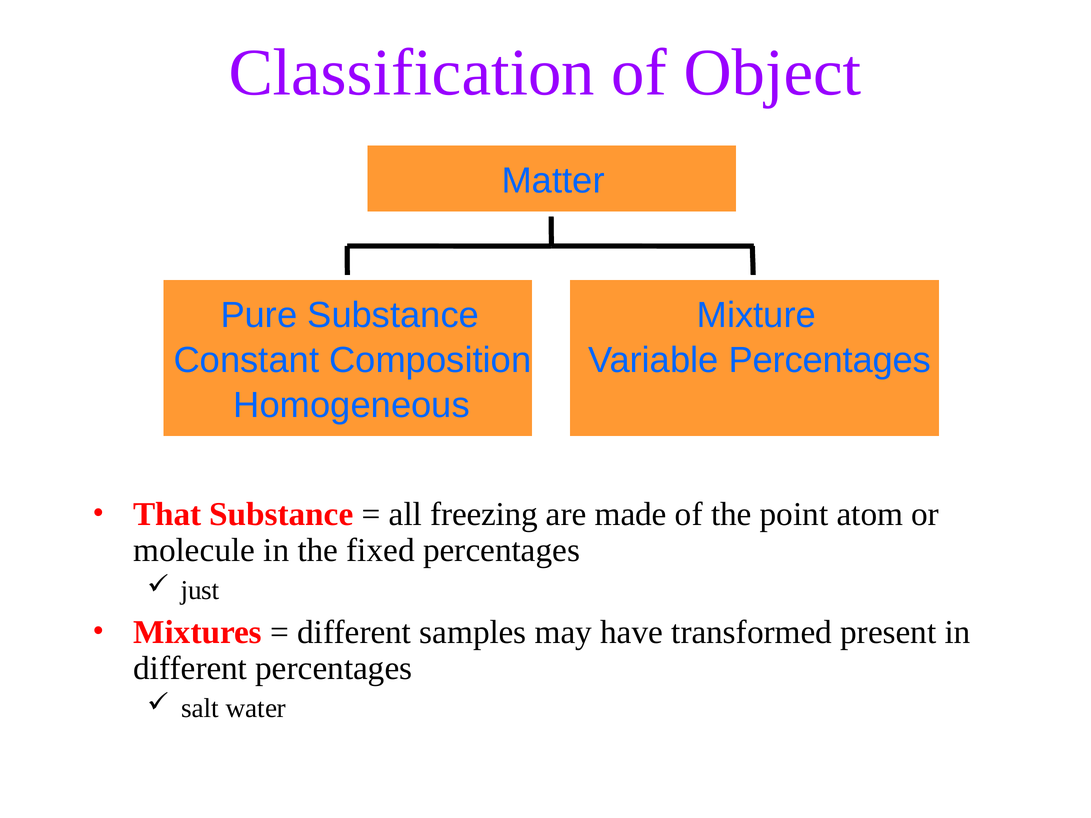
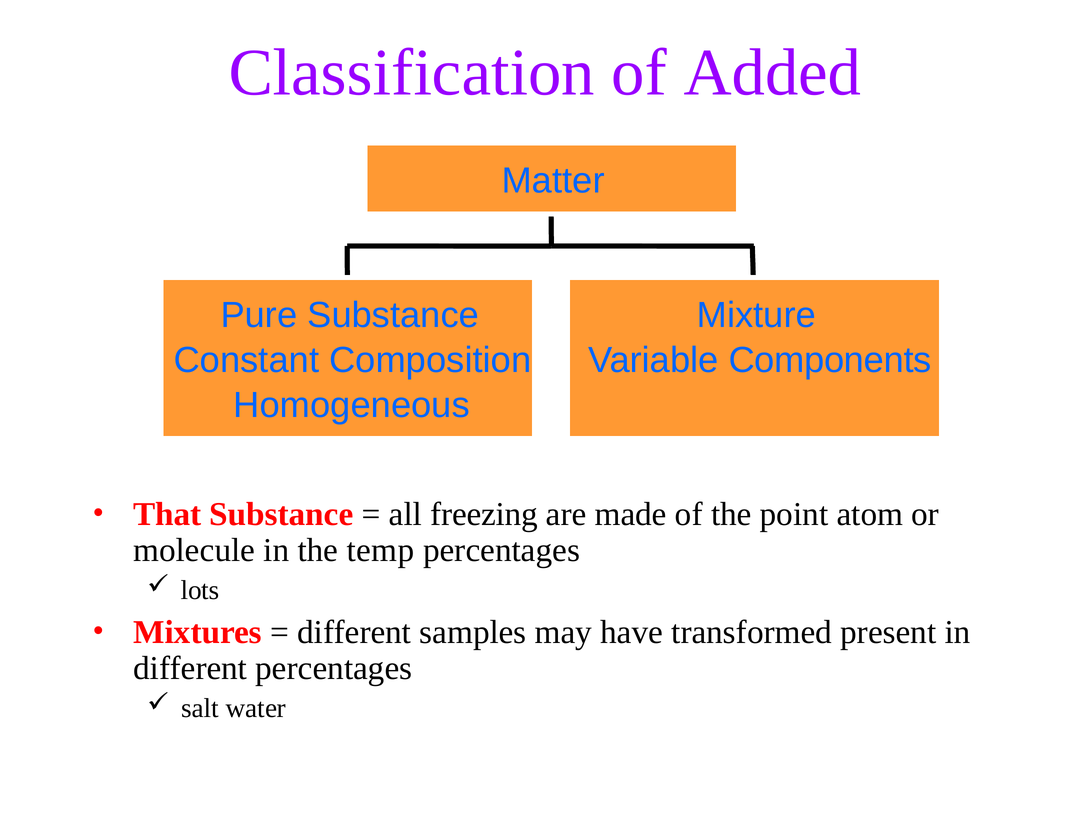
Object: Object -> Added
Variable Percentages: Percentages -> Components
fixed: fixed -> temp
just: just -> lots
